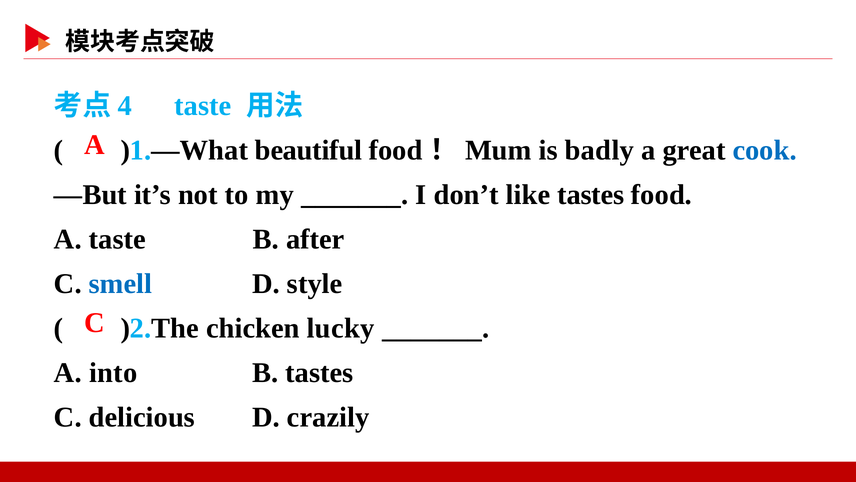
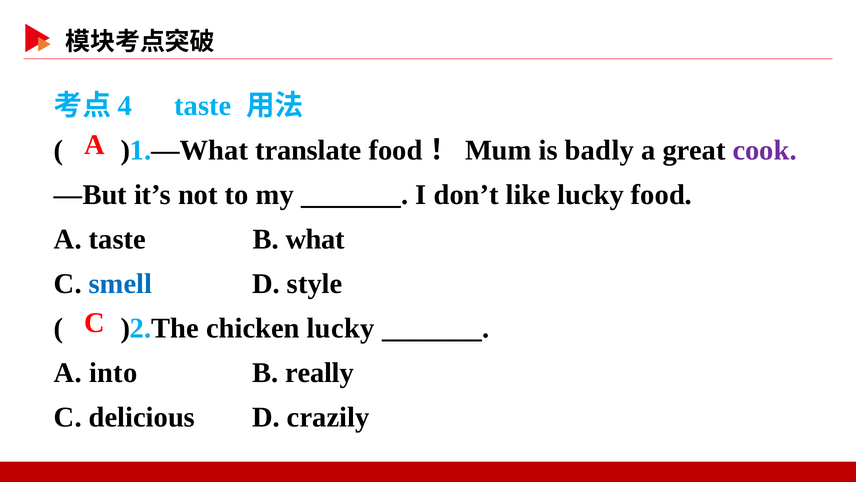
beautiful: beautiful -> translate
cook colour: blue -> purple
like tastes: tastes -> lucky
after: after -> what
B tastes: tastes -> really
